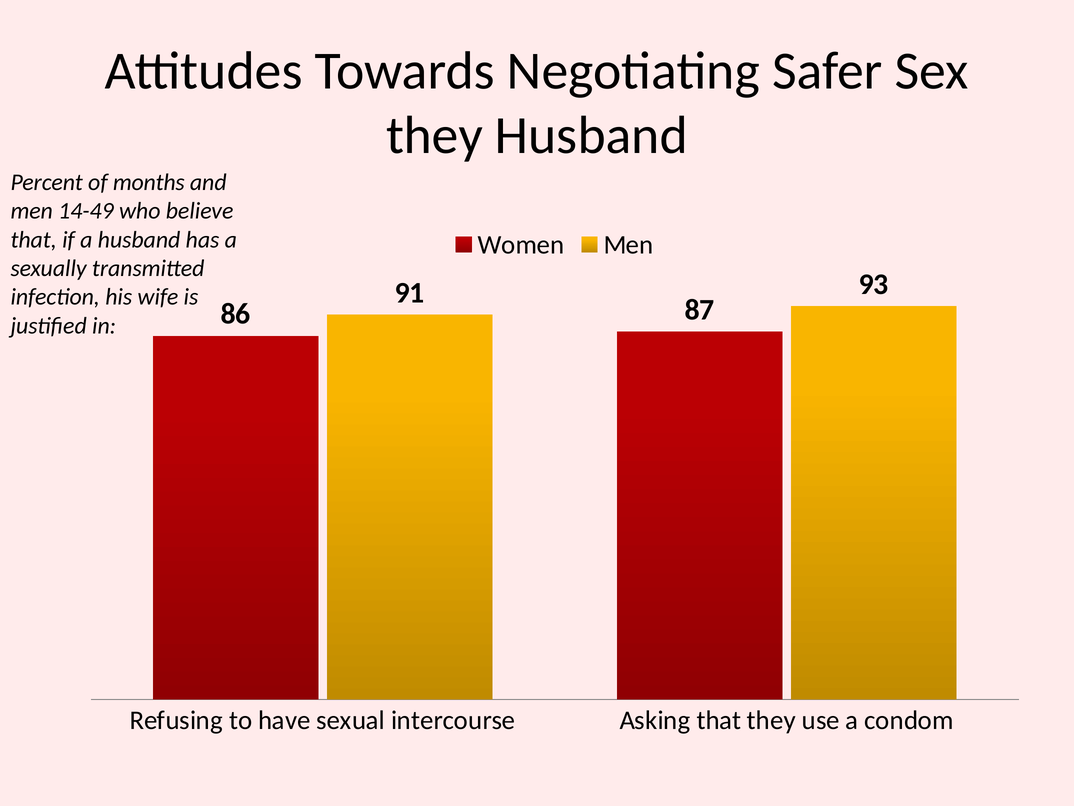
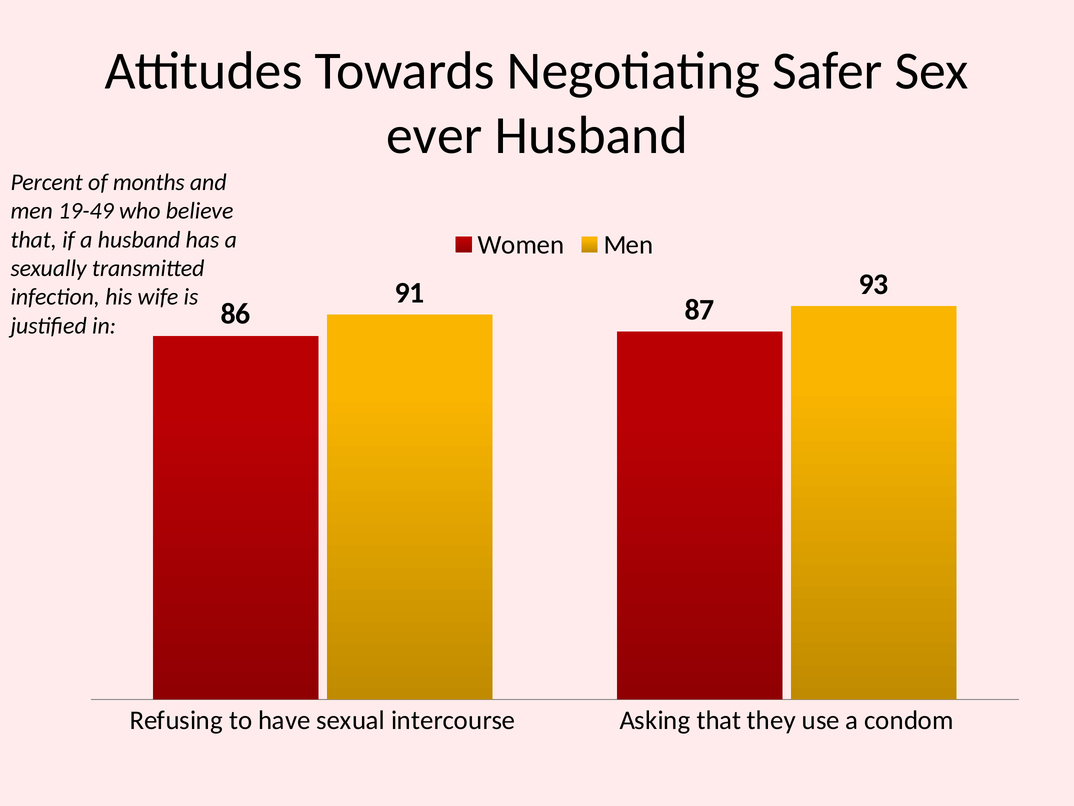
they at (434, 135): they -> ever
14-49: 14-49 -> 19-49
